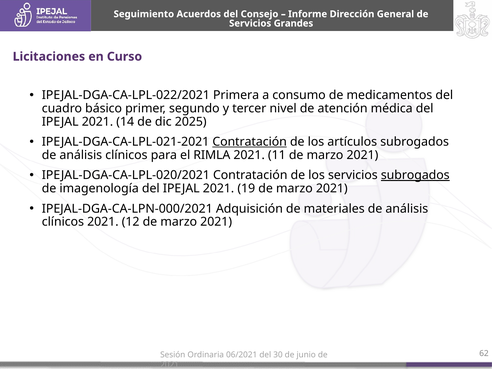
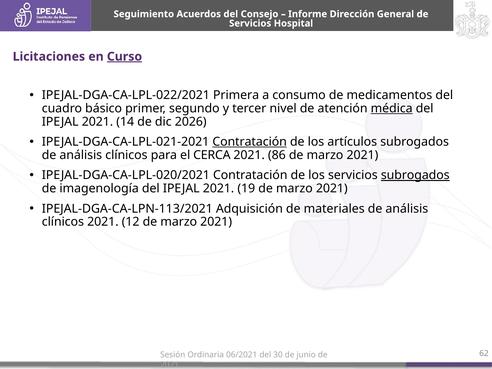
Grandes: Grandes -> Hospital
Curso underline: none -> present
médica underline: none -> present
2025: 2025 -> 2026
RIMLA: RIMLA -> CERCA
11: 11 -> 86
IPEJAL-DGA-CA-LPN-000/2021: IPEJAL-DGA-CA-LPN-000/2021 -> IPEJAL-DGA-CA-LPN-113/2021
